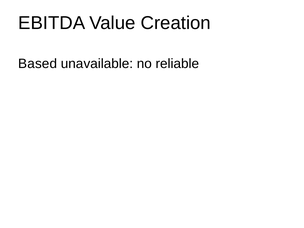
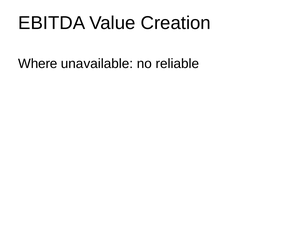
Based: Based -> Where
